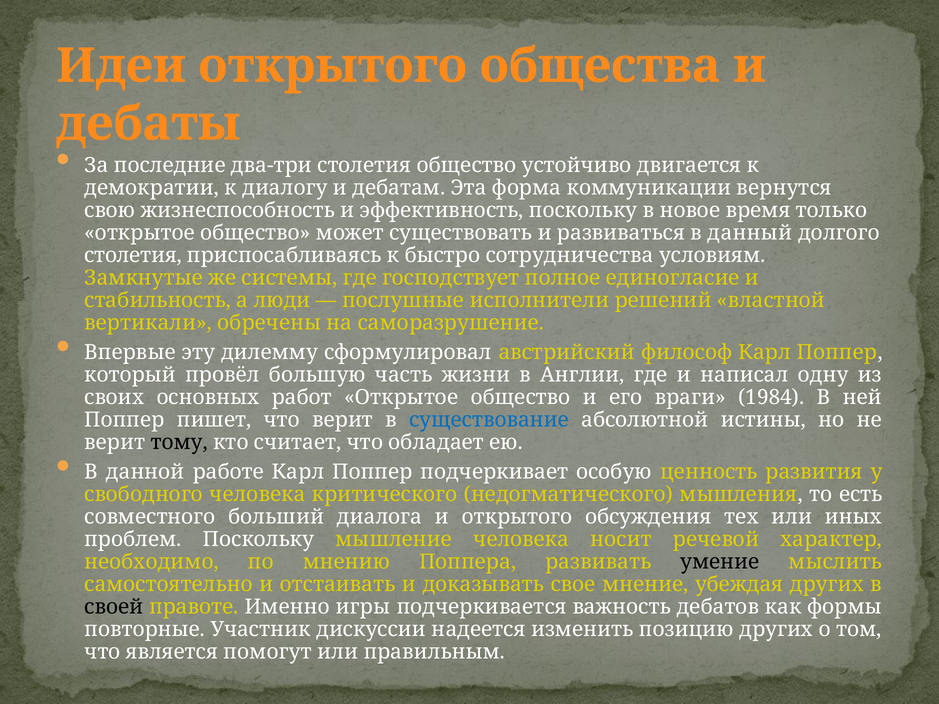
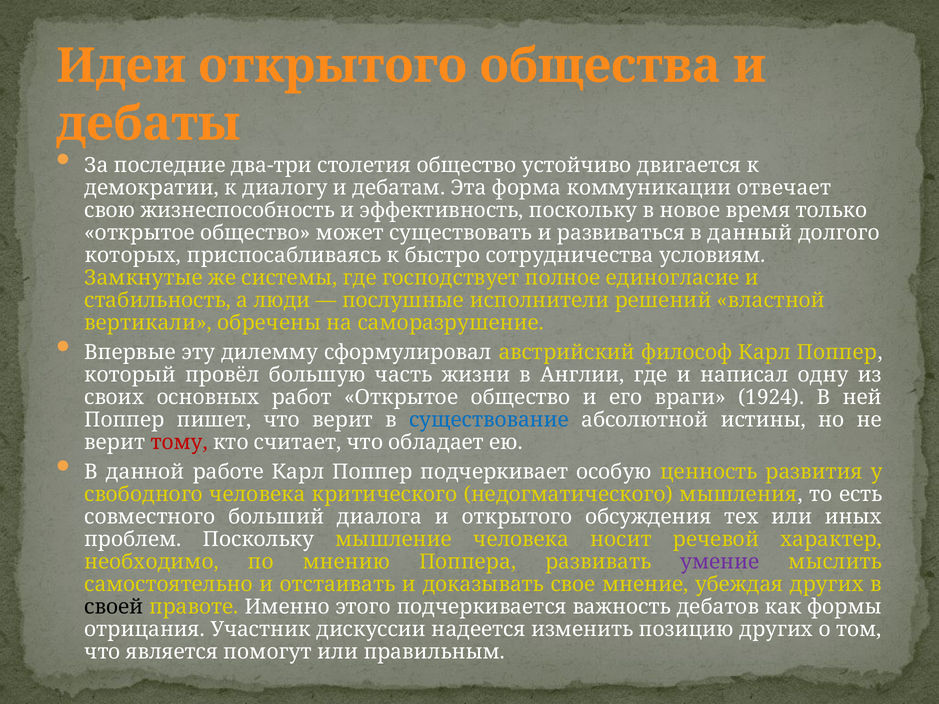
вернутся: вернутся -> отвечает
столетия at (133, 255): столетия -> которых
1984: 1984 -> 1924
тому colour: black -> red
умение colour: black -> purple
игры: игры -> этого
повторные: повторные -> отрицания
